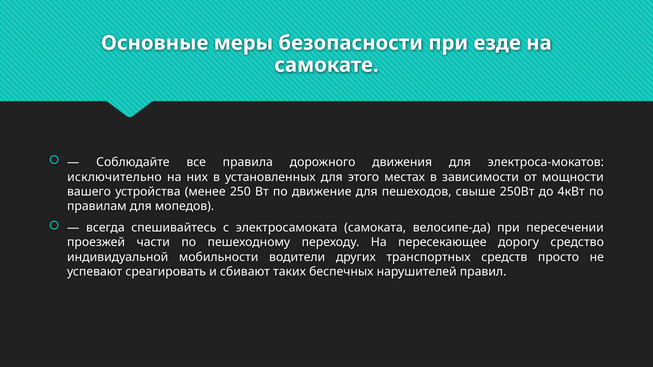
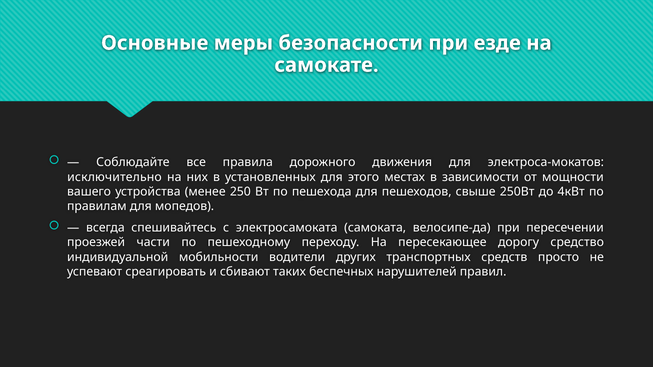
движение: движение -> пешехода
